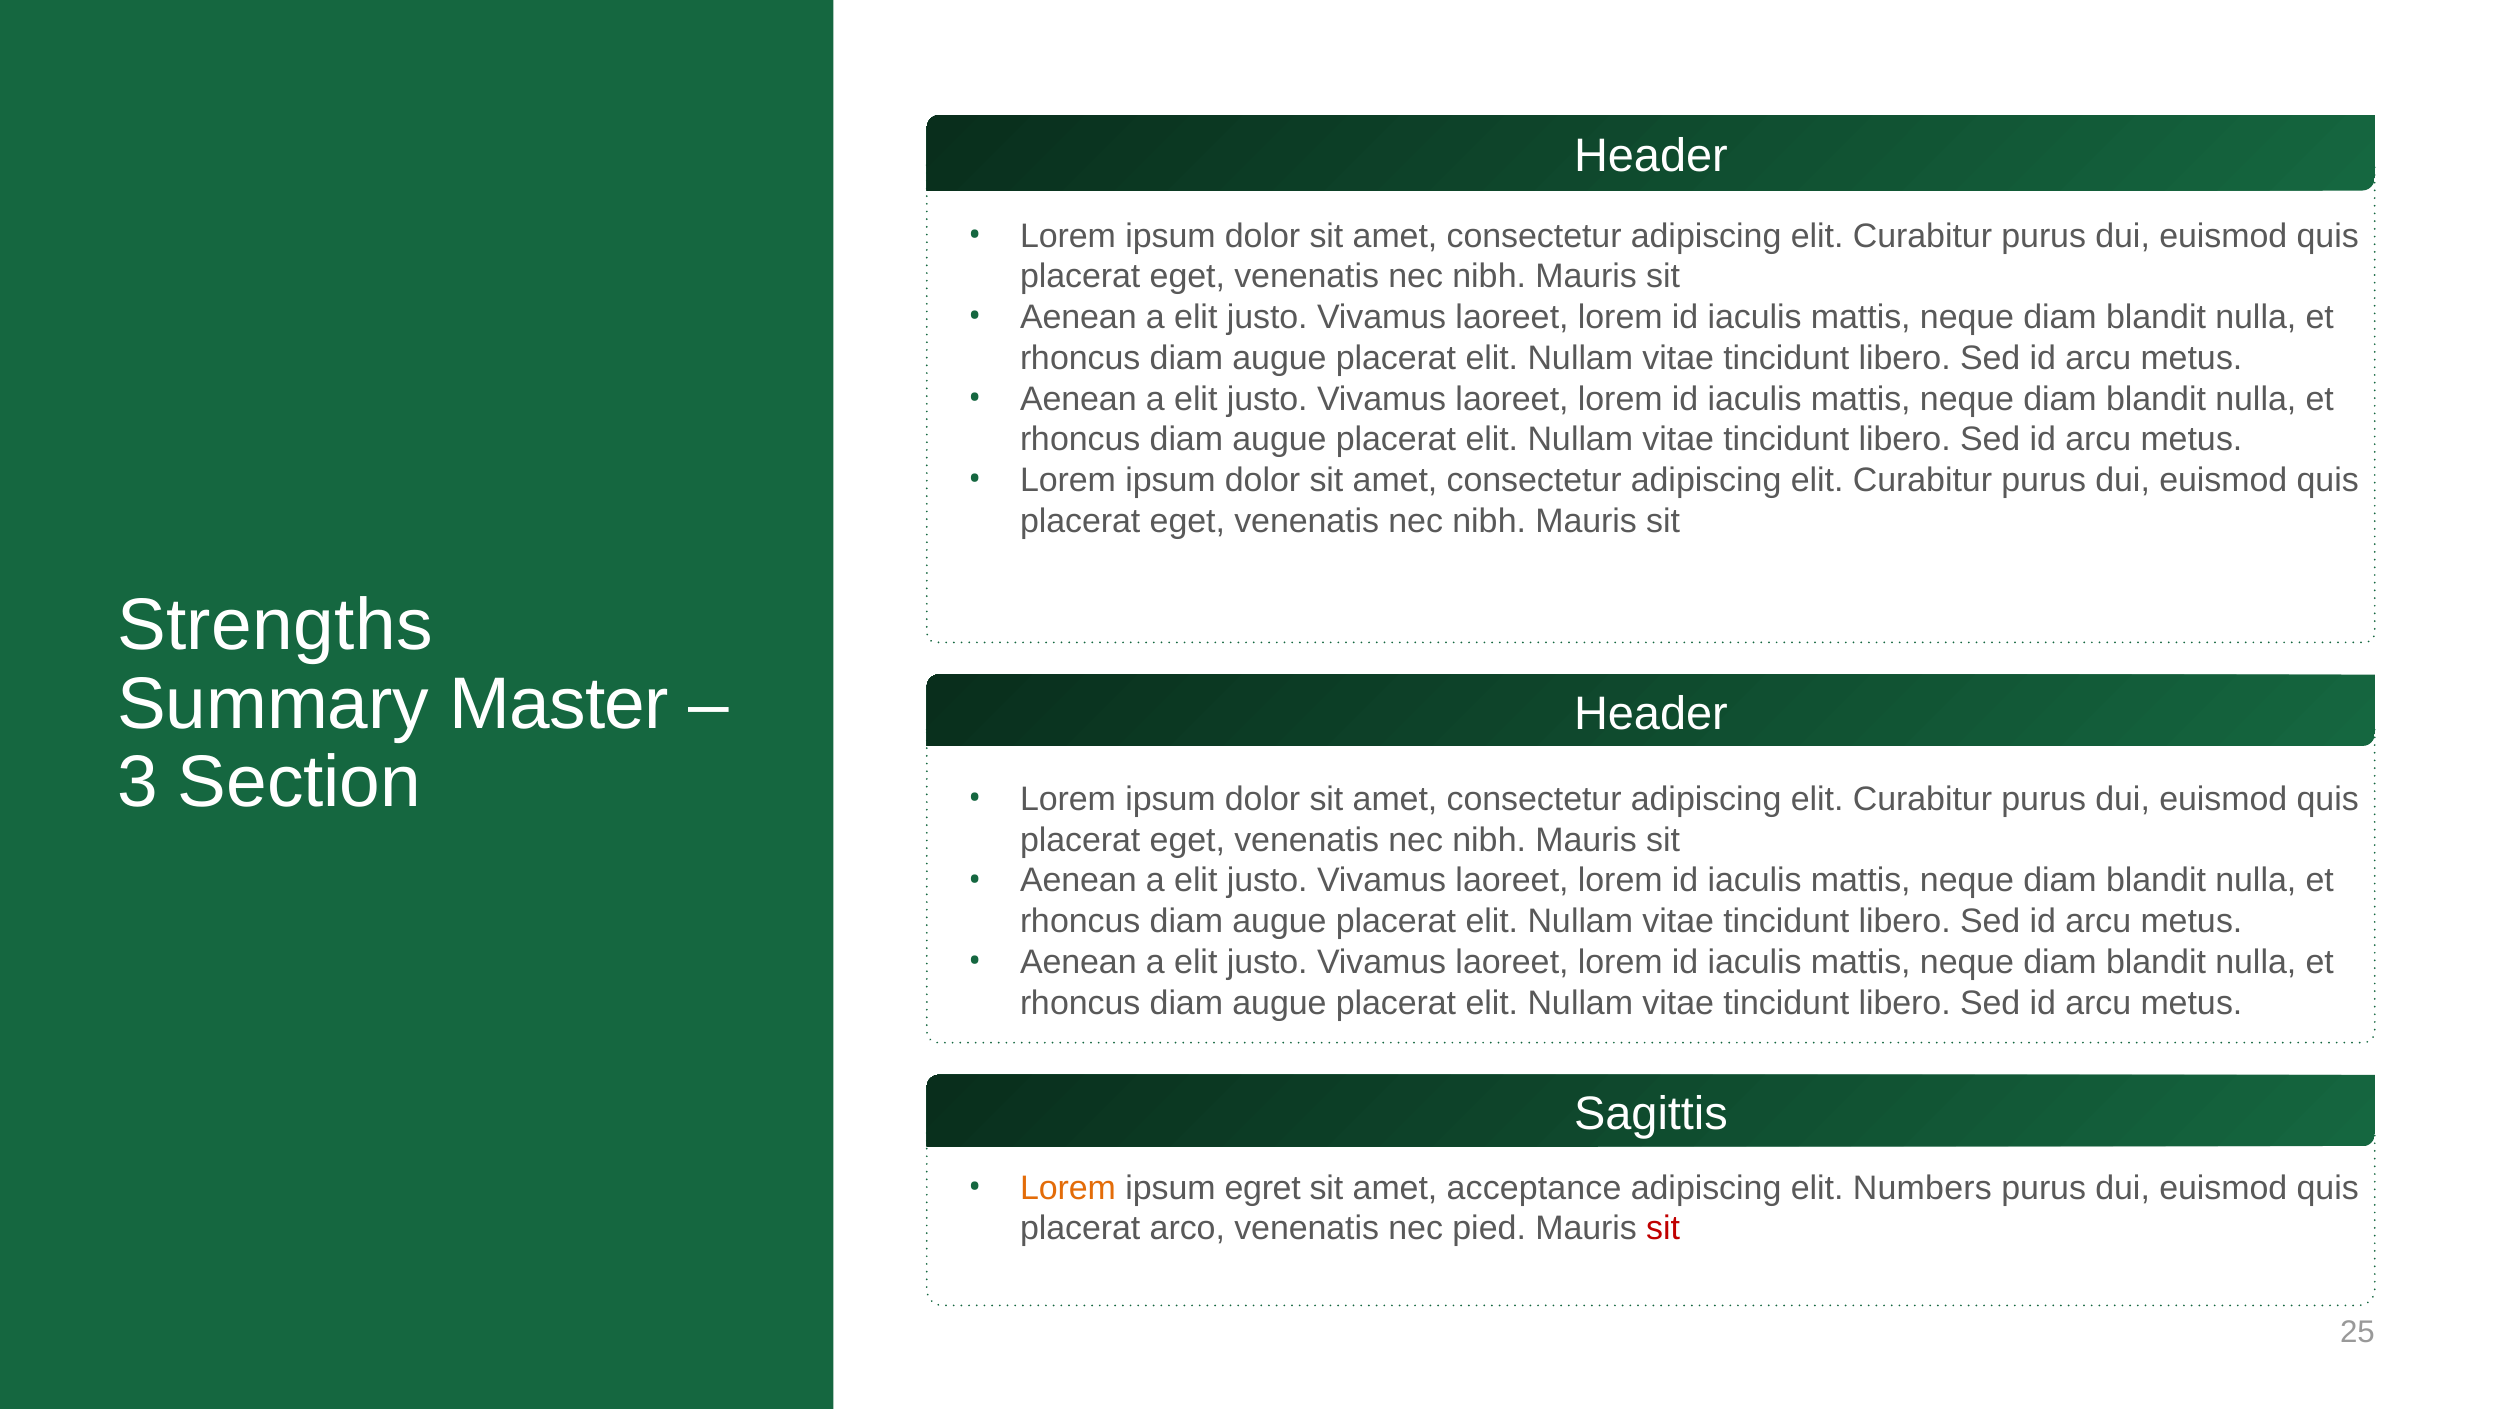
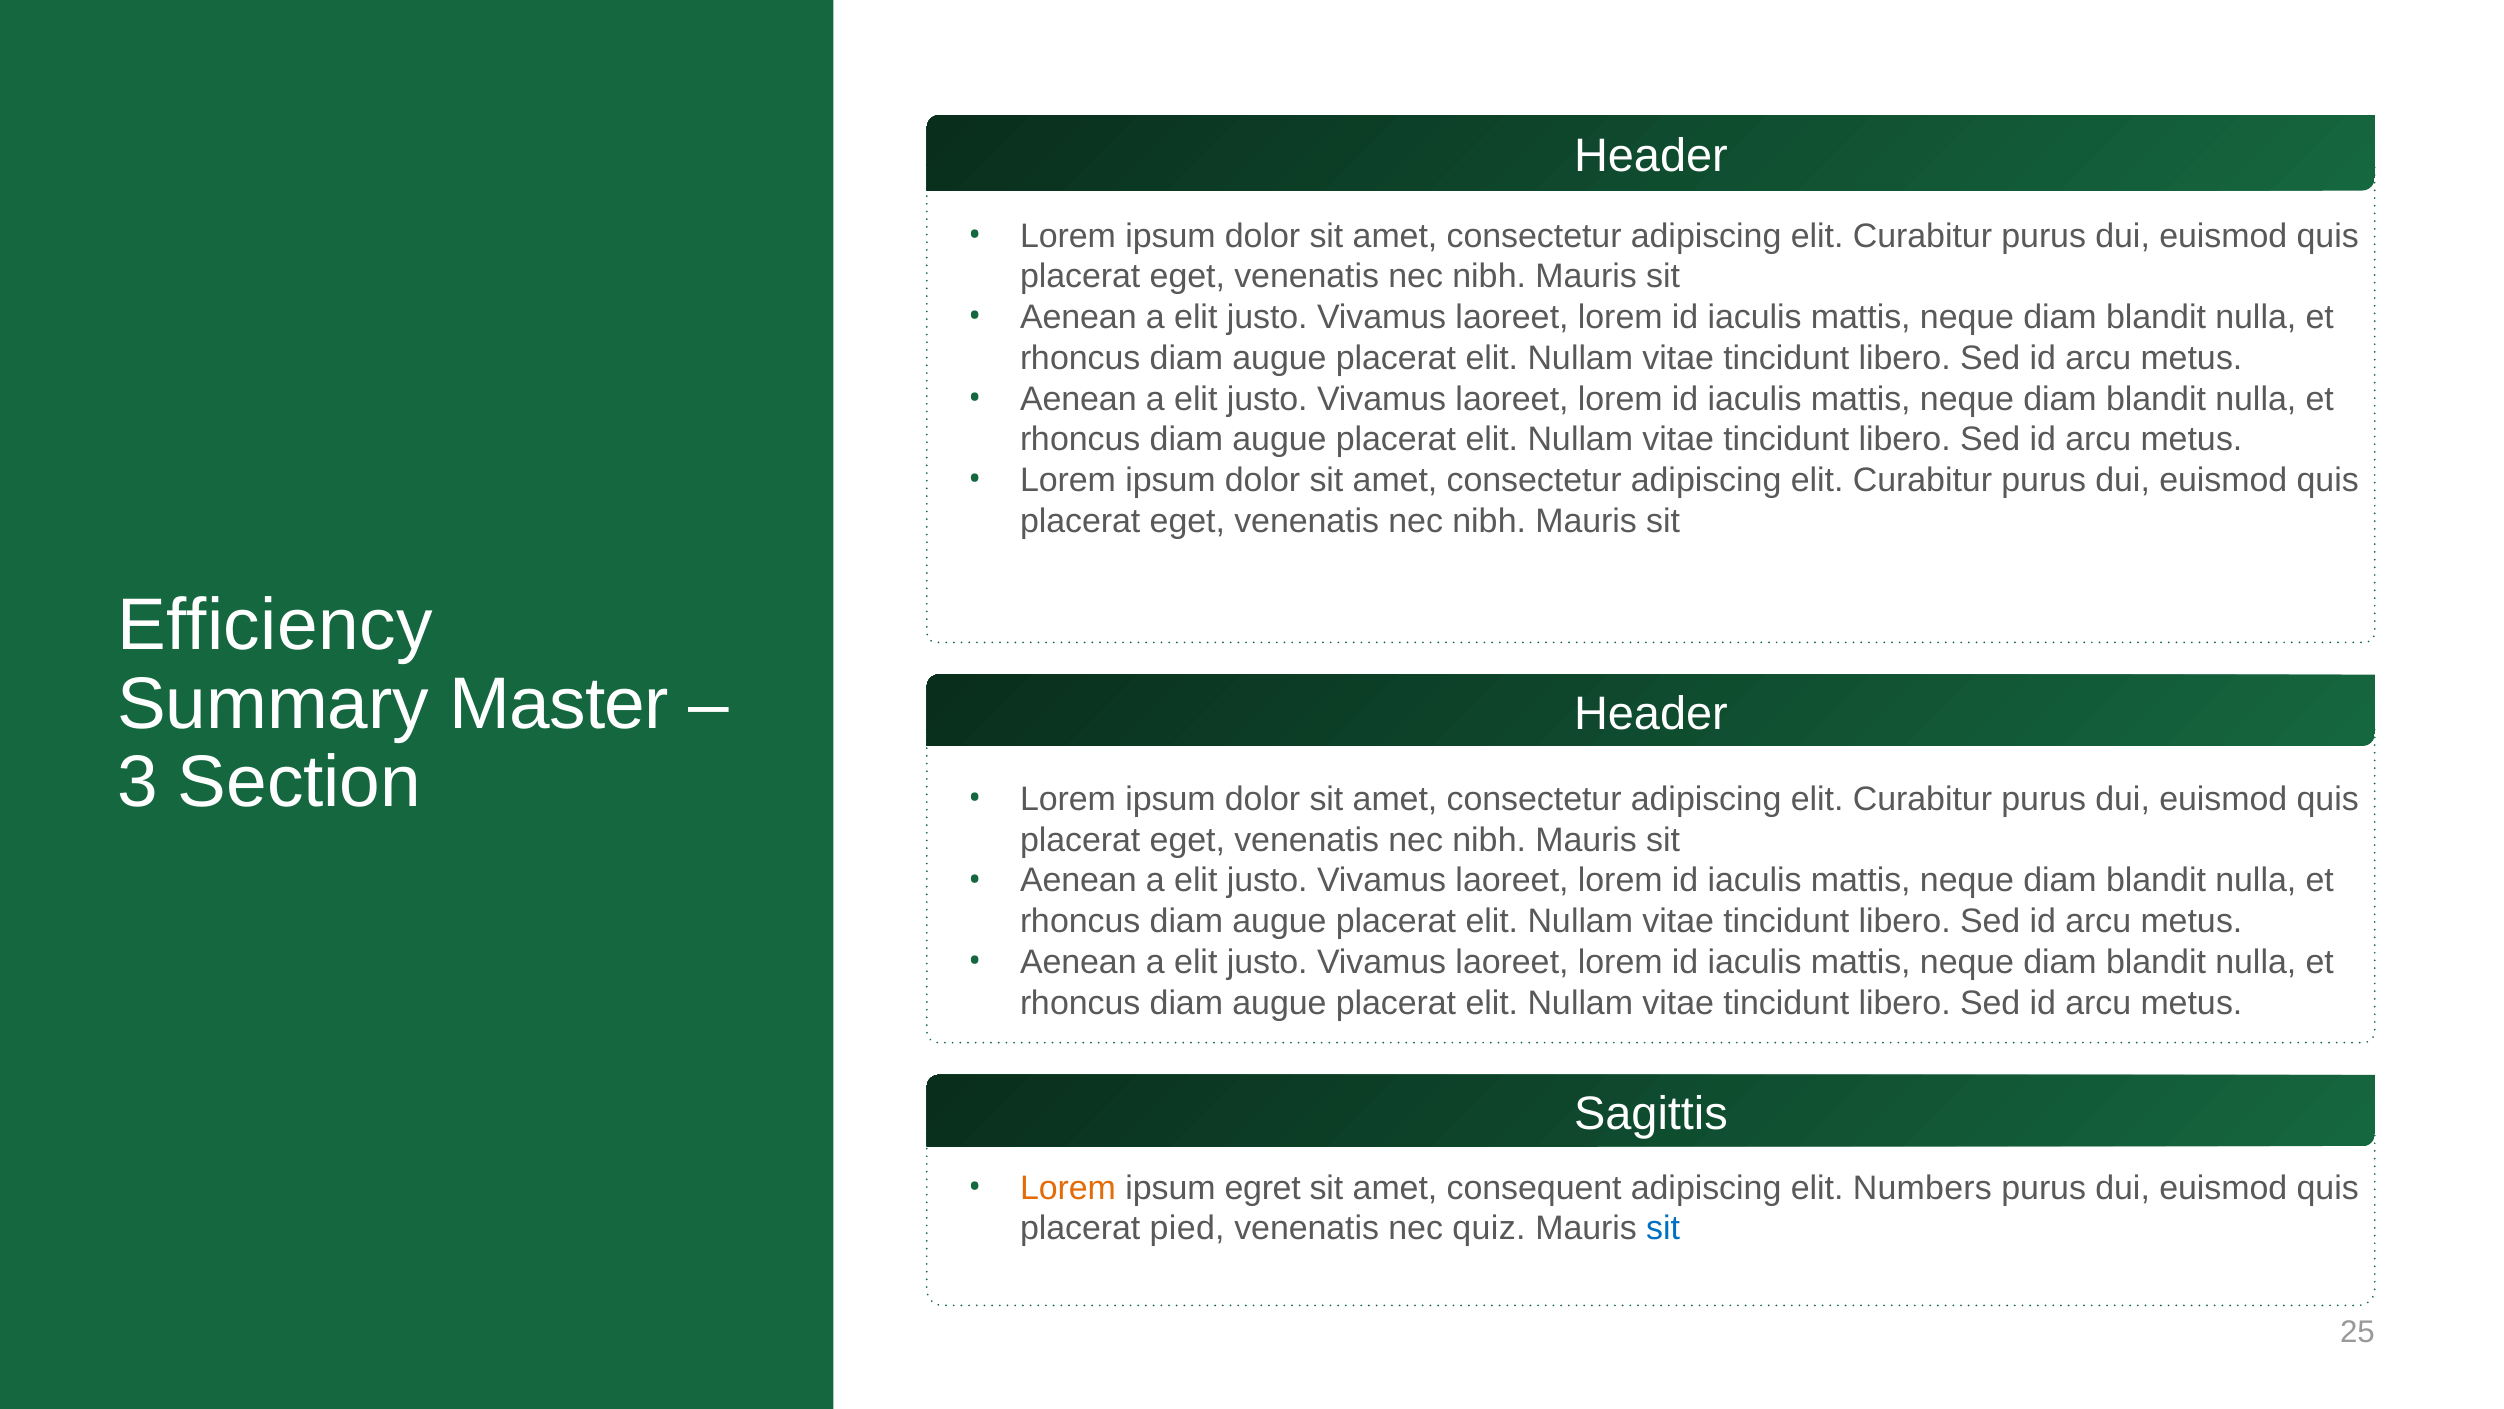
Strengths: Strengths -> Efficiency
acceptance: acceptance -> consequent
arco: arco -> pied
pied: pied -> quiz
sit at (1663, 1228) colour: red -> blue
